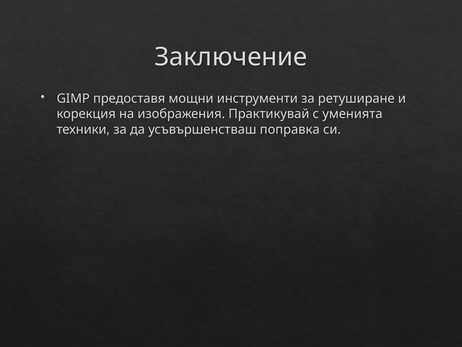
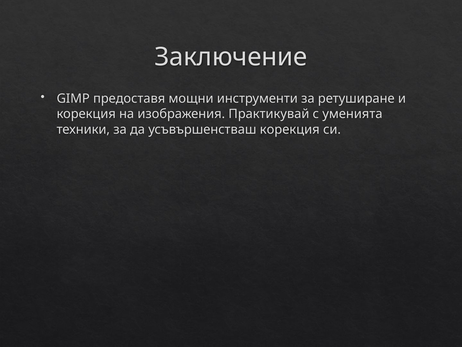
усъвършенстваш поправка: поправка -> корекция
